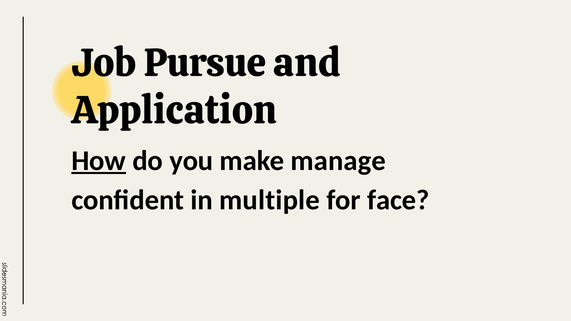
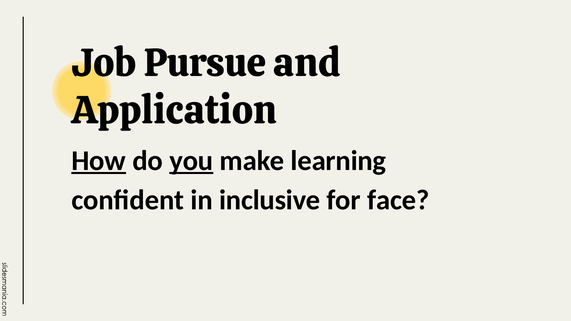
you underline: none -> present
manage: manage -> learning
multiple: multiple -> inclusive
